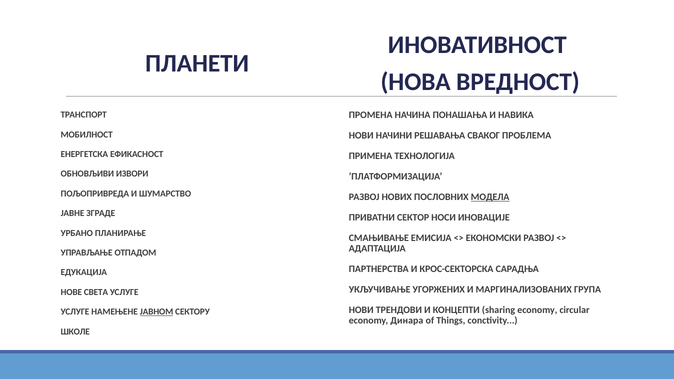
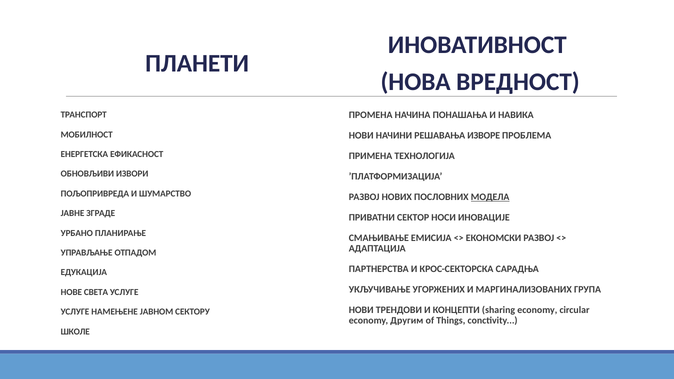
СВАКОГ: СВАКОГ -> ИЗВОРЕ
ЈАВНОМ underline: present -> none
Динара: Динара -> Другим
